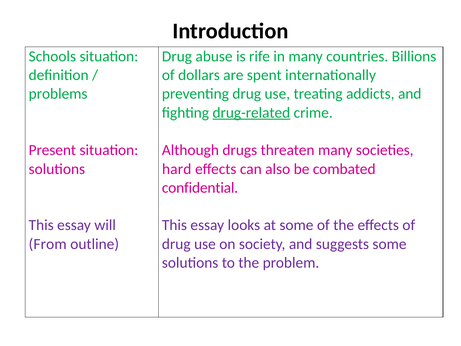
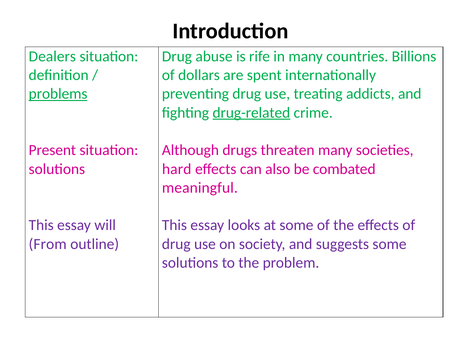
Schools: Schools -> Dealers
problems underline: none -> present
confidential: confidential -> meaningful
